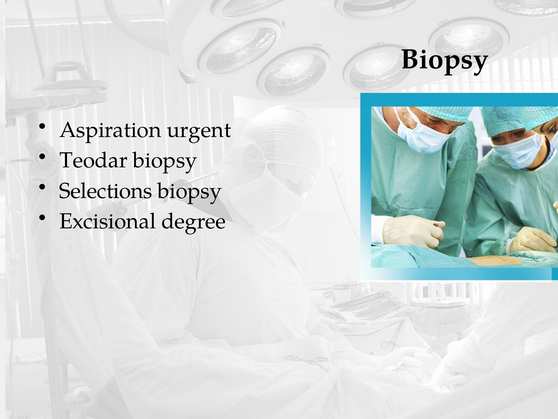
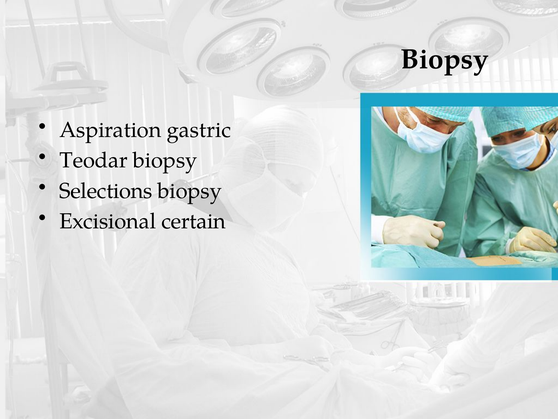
urgent: urgent -> gastric
degree: degree -> certain
